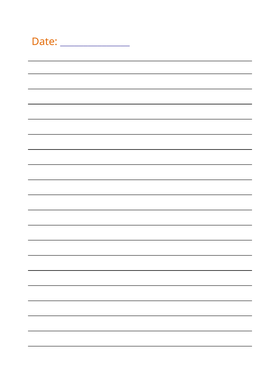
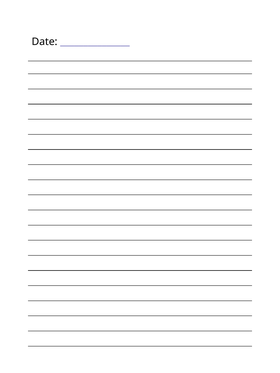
Date colour: orange -> black
